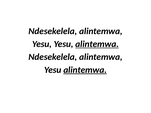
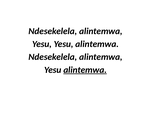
alintemwa at (97, 44) underline: present -> none
